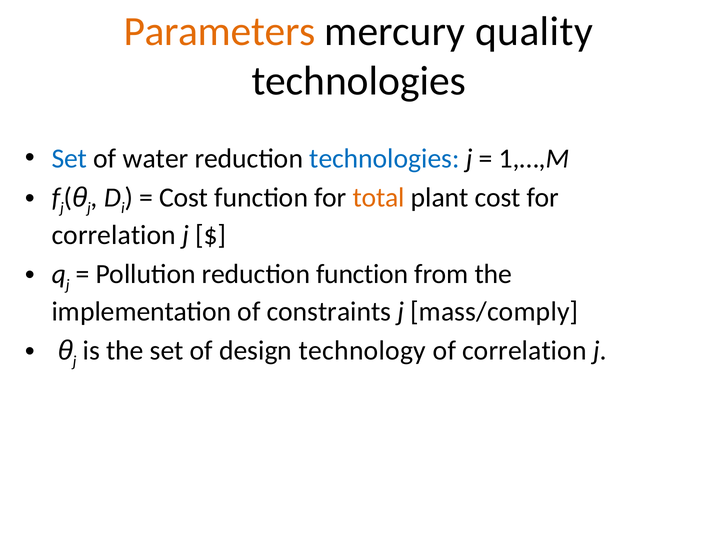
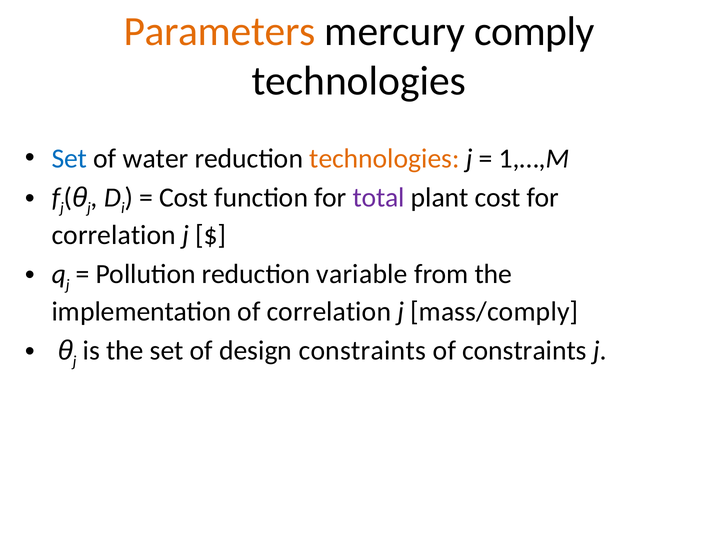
quality: quality -> comply
technologies at (384, 159) colour: blue -> orange
total colour: orange -> purple
reduction function: function -> variable
of constraints: constraints -> correlation
design technology: technology -> constraints
of correlation: correlation -> constraints
